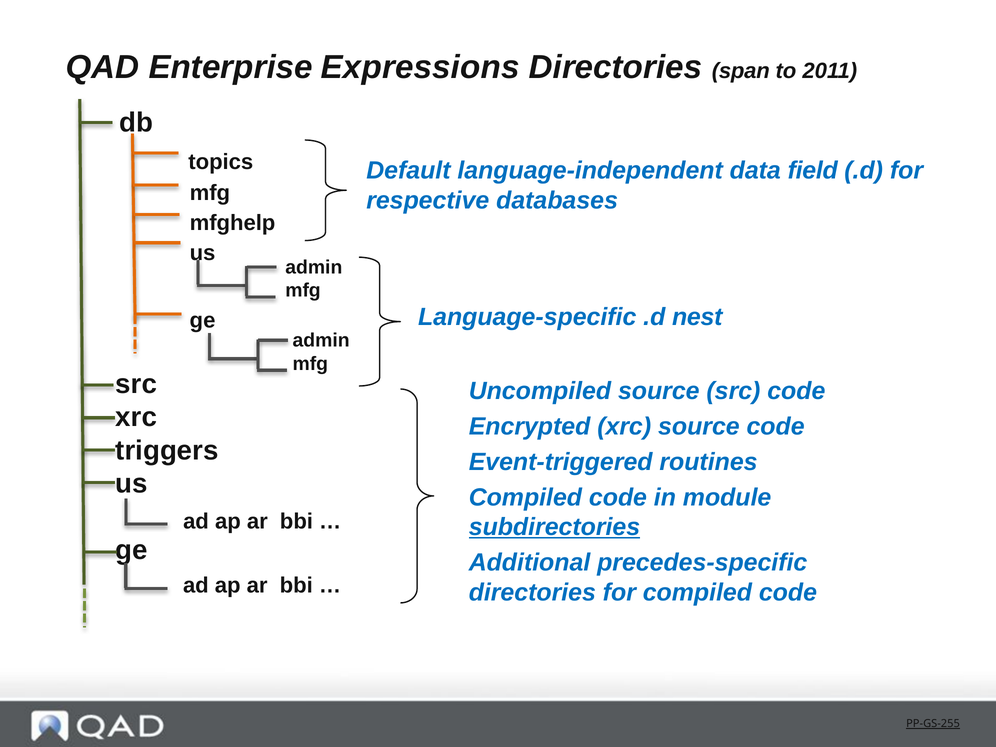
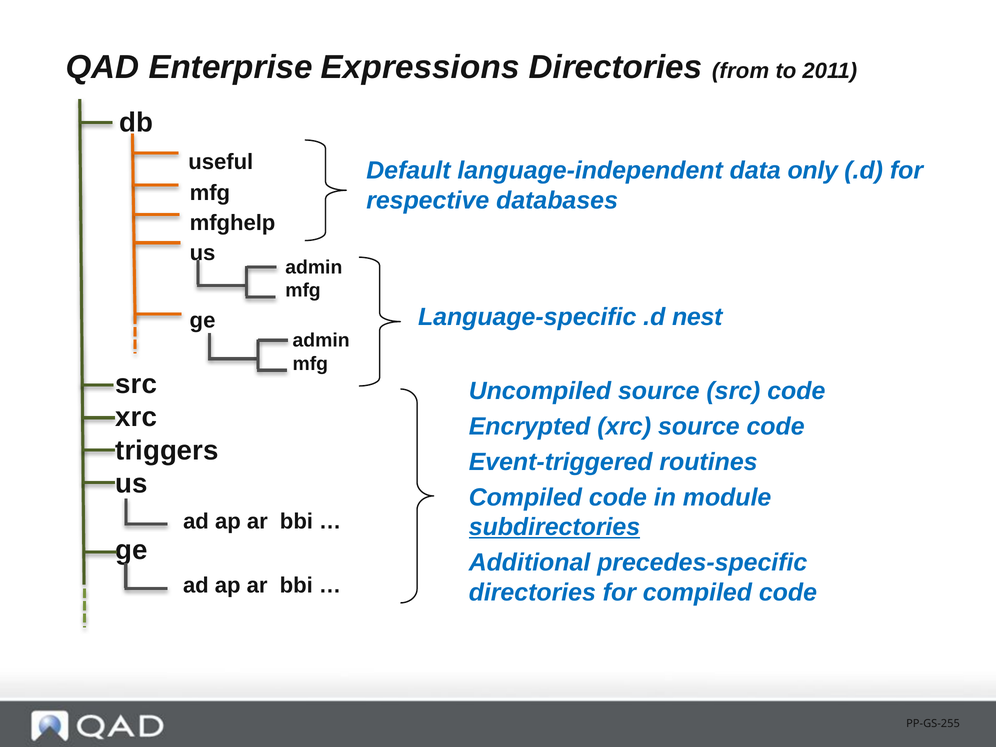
span: span -> from
topics: topics -> useful
field: field -> only
PP-GS-255 underline: present -> none
